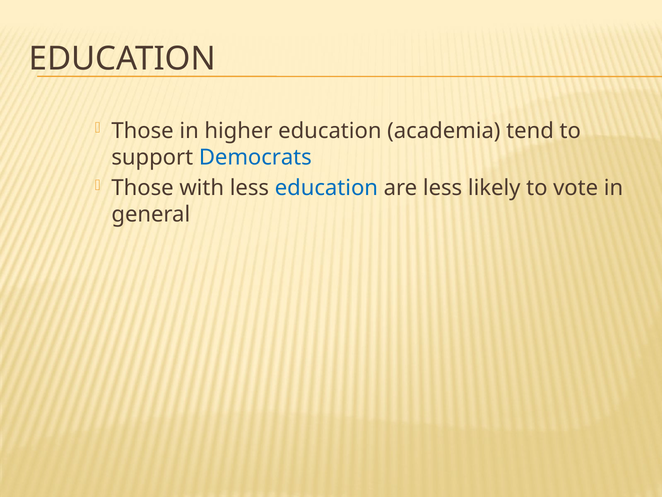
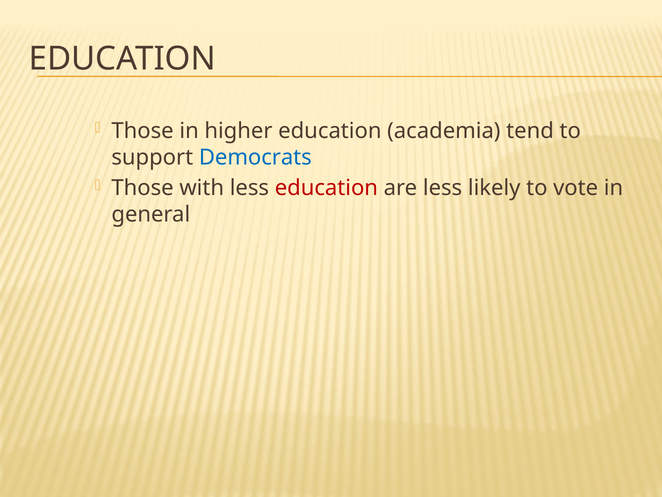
education at (326, 188) colour: blue -> red
